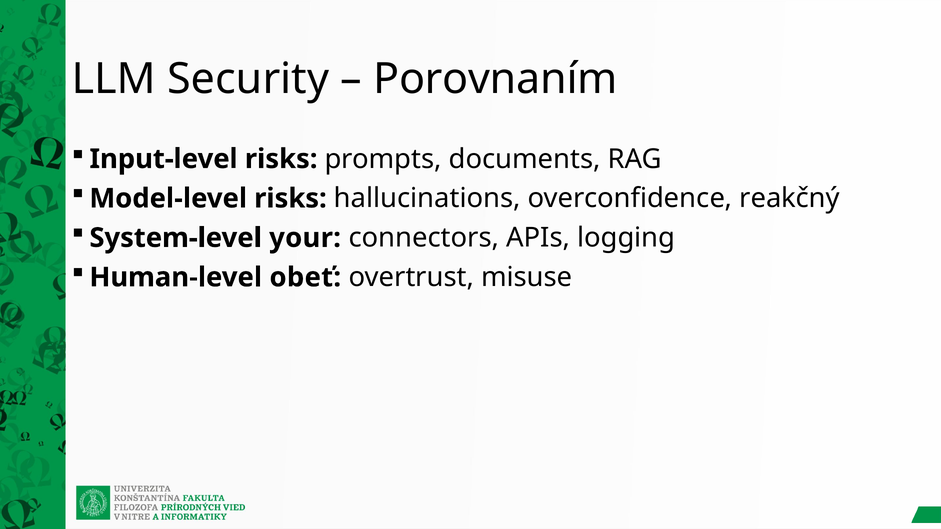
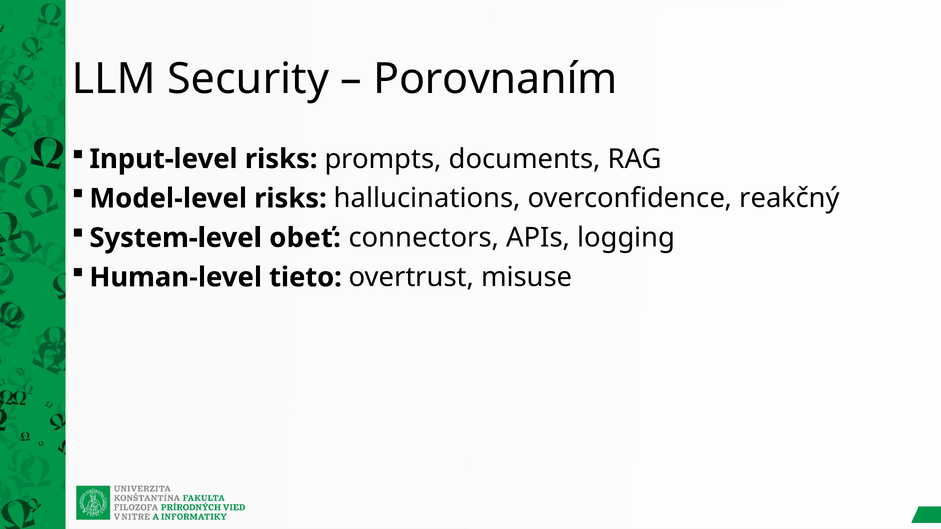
your: your -> obeť
obeť: obeť -> tieto
